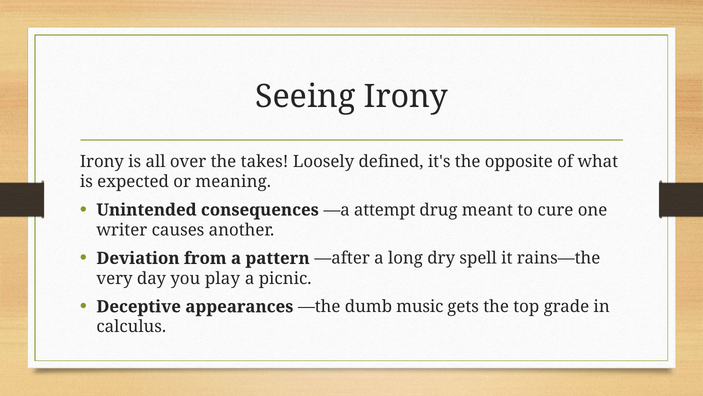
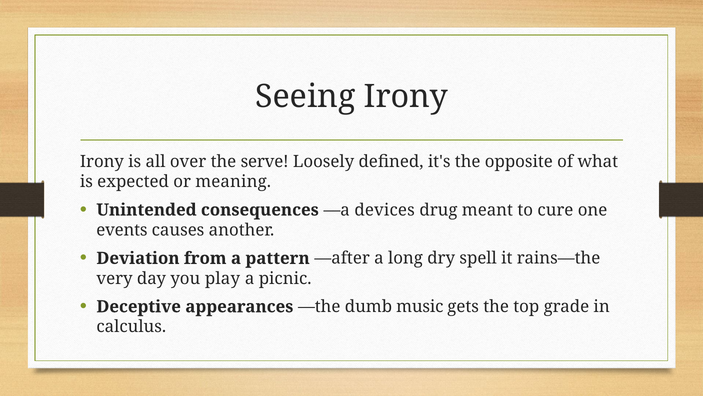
takes: takes -> serve
attempt: attempt -> devices
writer: writer -> events
